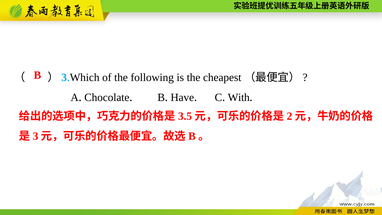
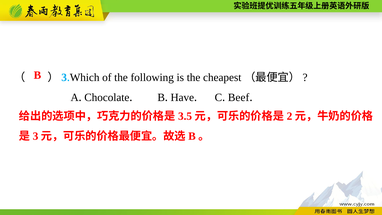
With: With -> Beef
